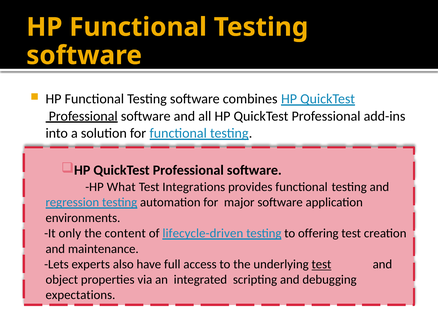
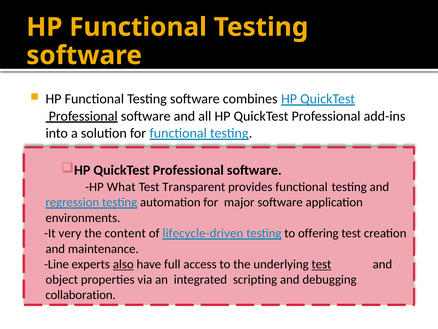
Integrations: Integrations -> Transparent
only: only -> very
Lets: Lets -> Line
also underline: none -> present
expectations: expectations -> collaboration
